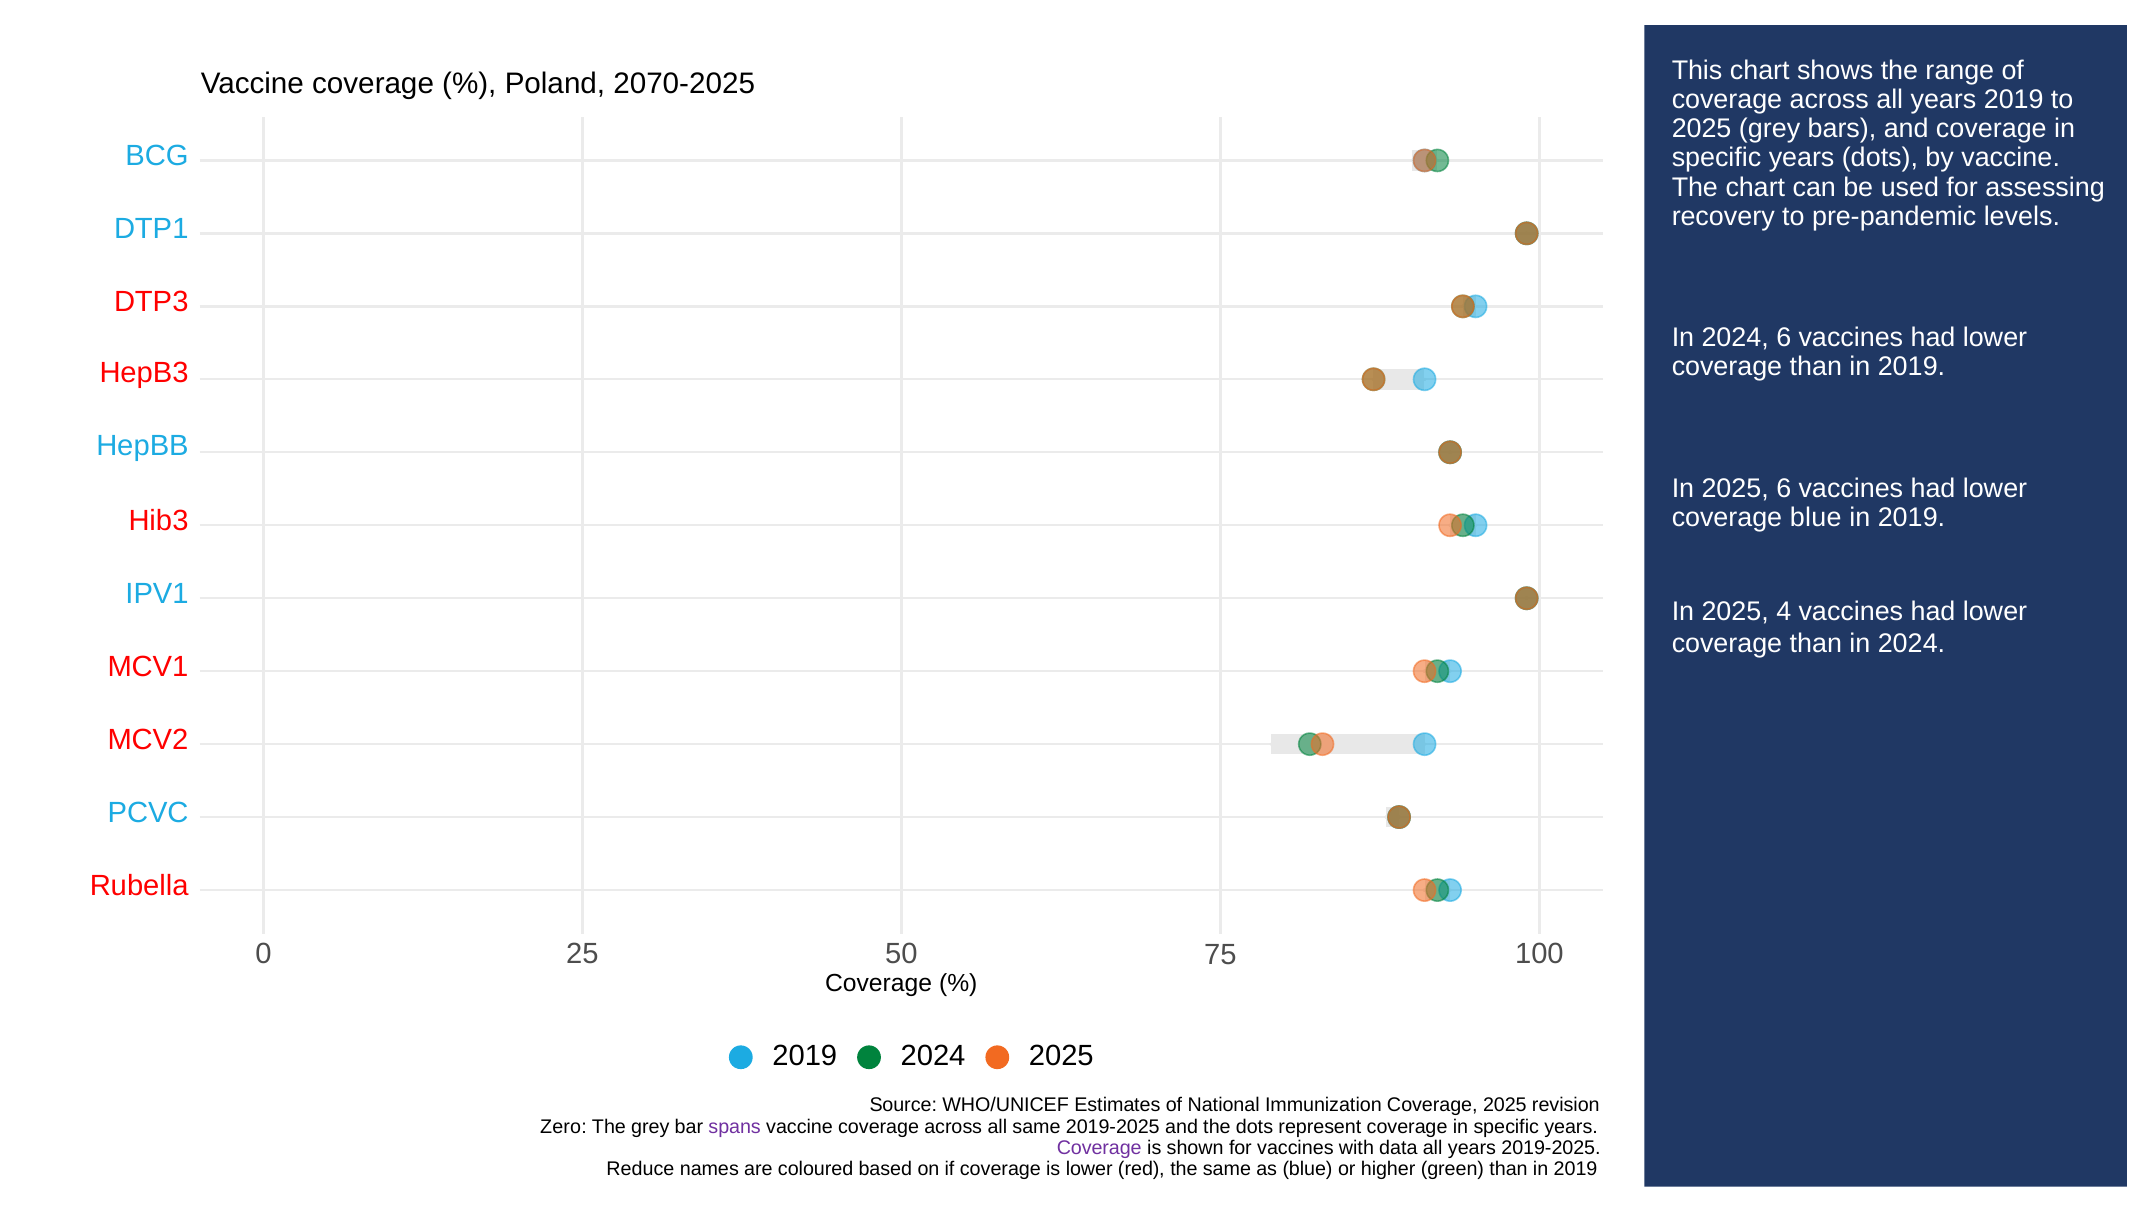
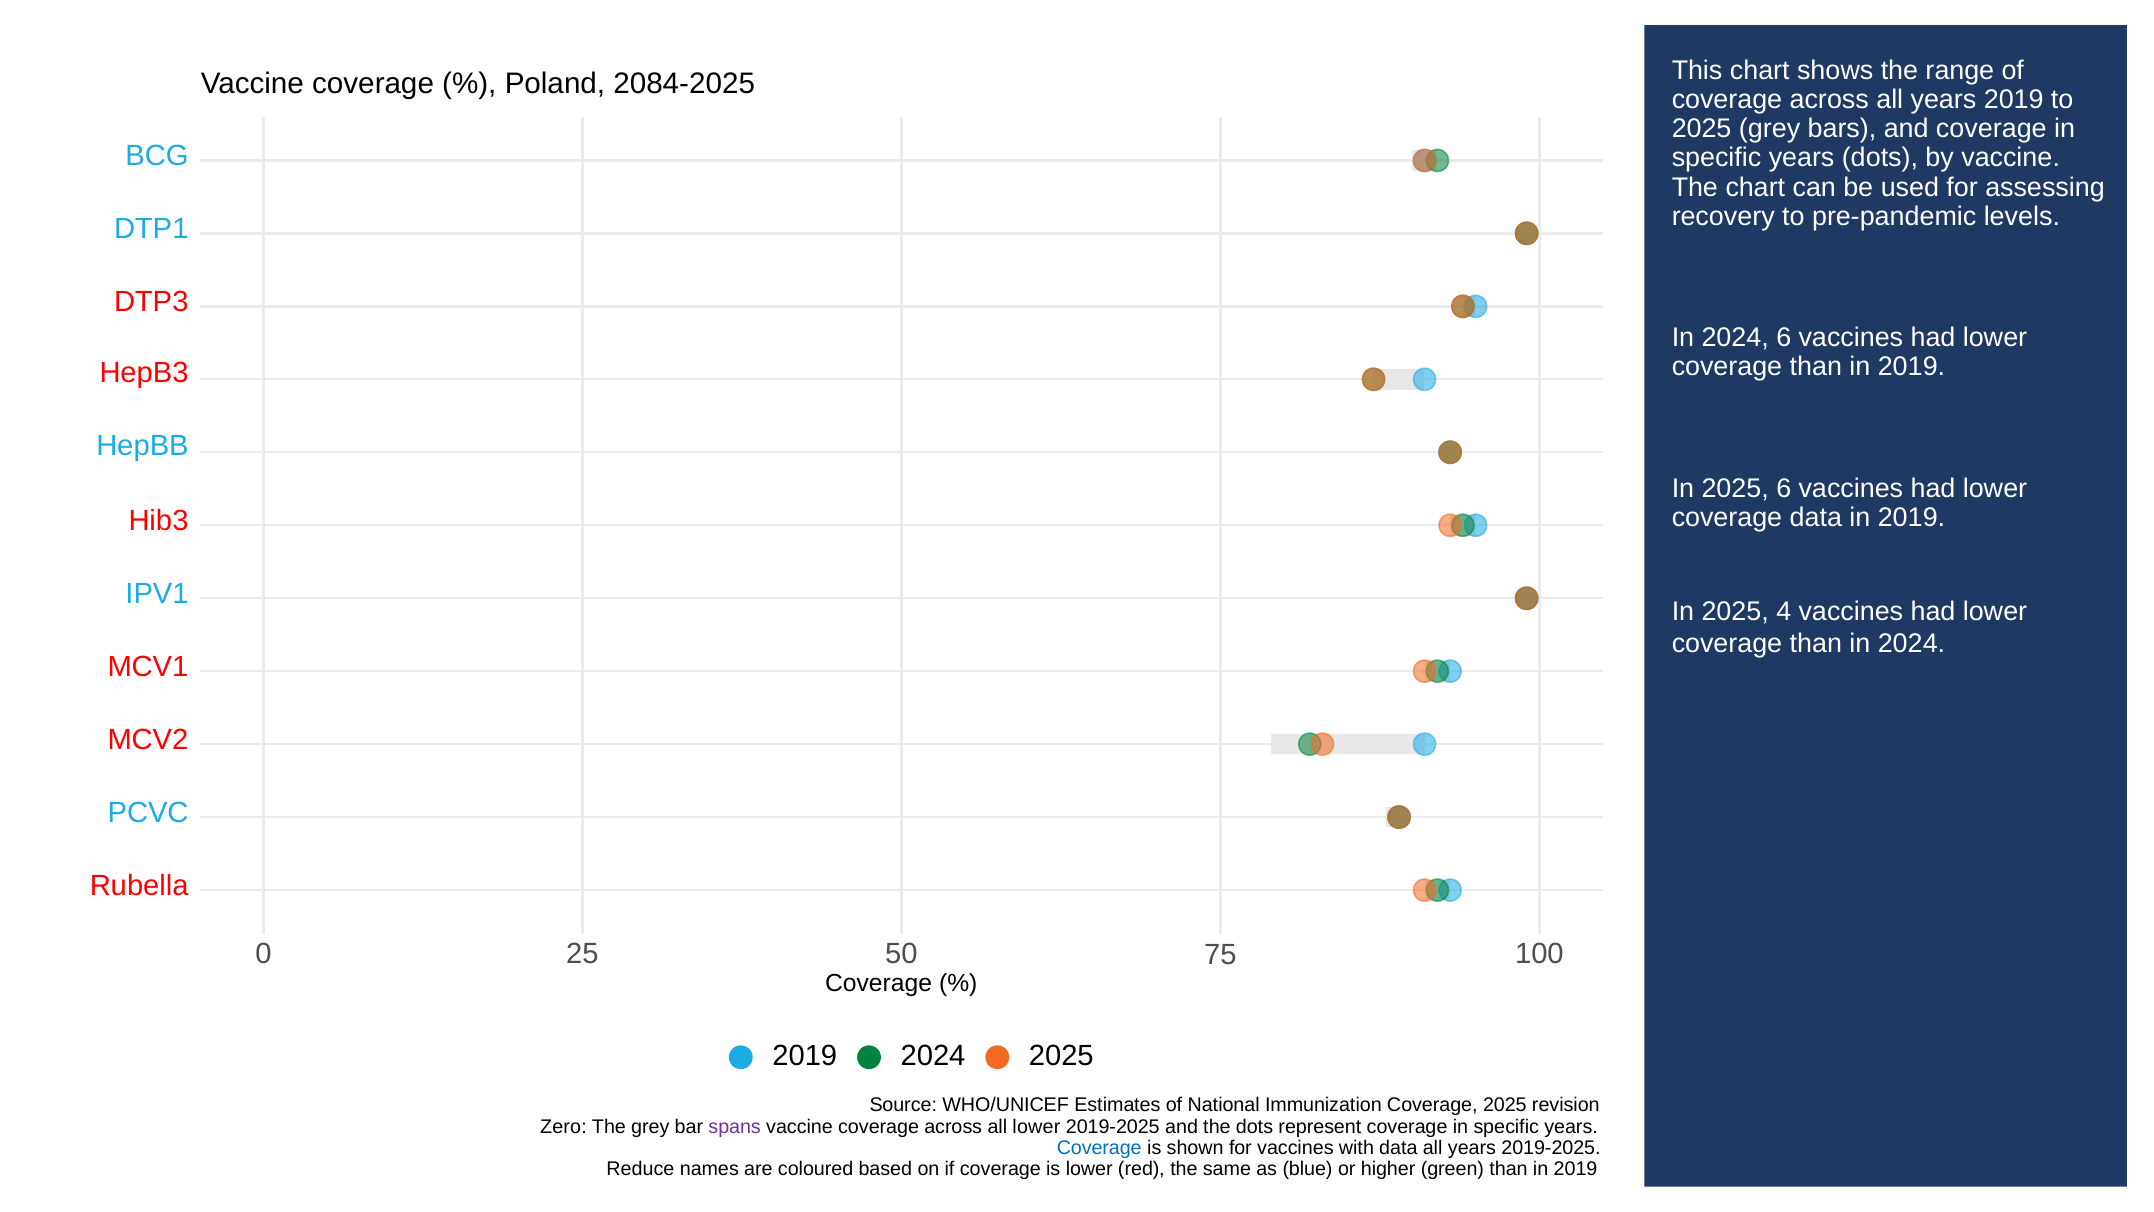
2070-2025: 2070-2025 -> 2084-2025
coverage blue: blue -> data
all same: same -> lower
Coverage at (1099, 1148) colour: purple -> blue
